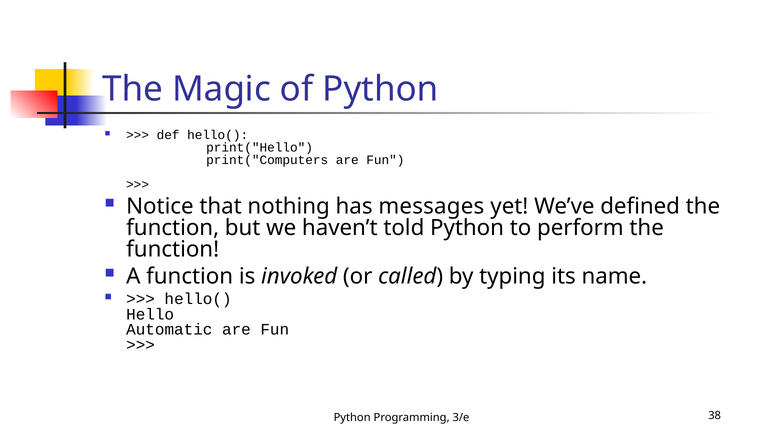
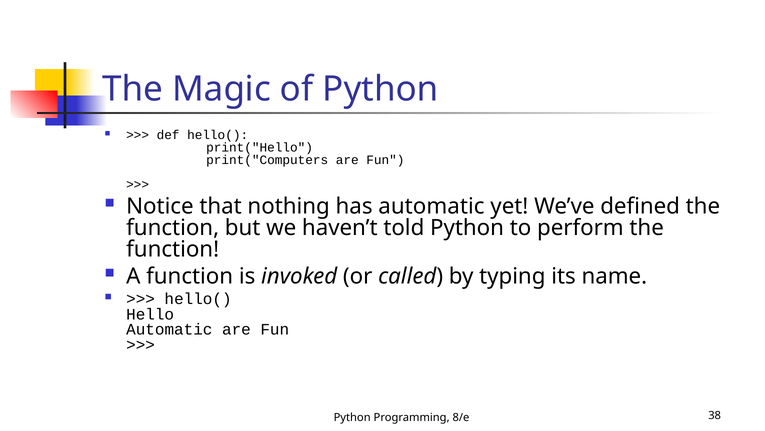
has messages: messages -> automatic
3/e: 3/e -> 8/e
